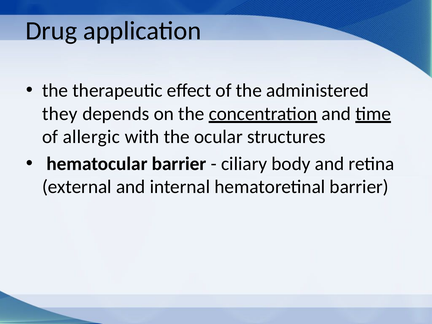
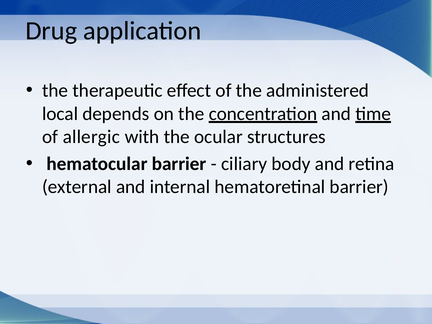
they: they -> local
